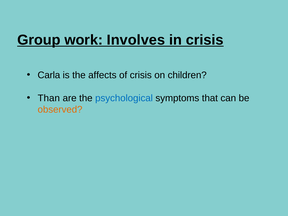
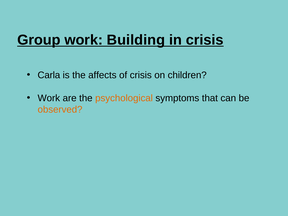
Involves: Involves -> Building
Than at (49, 98): Than -> Work
psychological colour: blue -> orange
